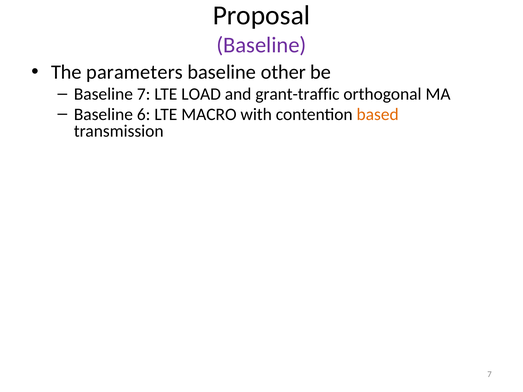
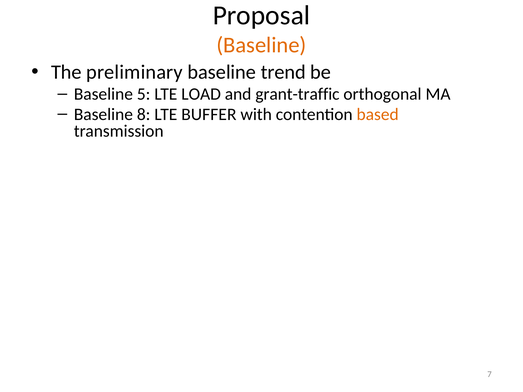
Baseline at (261, 45) colour: purple -> orange
parameters: parameters -> preliminary
other: other -> trend
Baseline 7: 7 -> 5
6: 6 -> 8
MACRO: MACRO -> BUFFER
